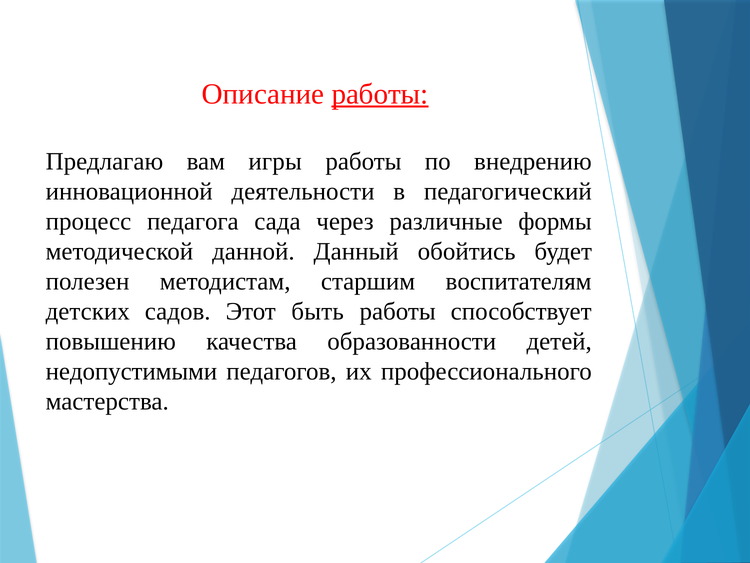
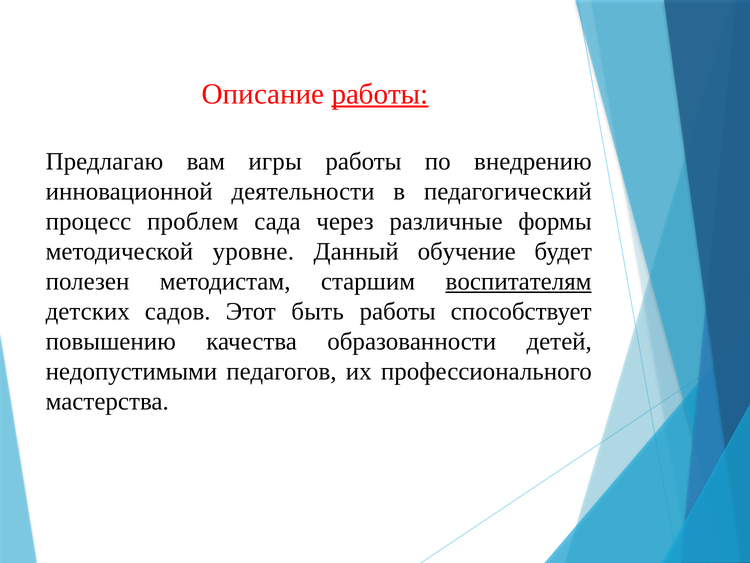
педагога: педагога -> проблем
данной: данной -> уровне
обойтись: обойтись -> обучение
воспитателям underline: none -> present
